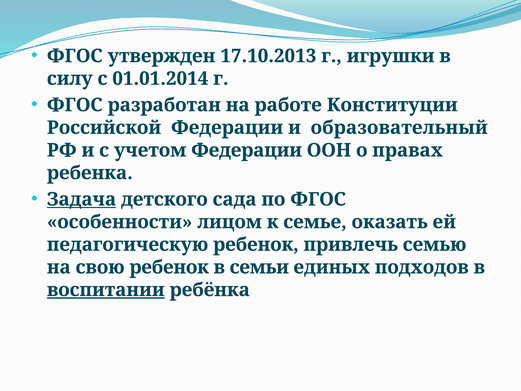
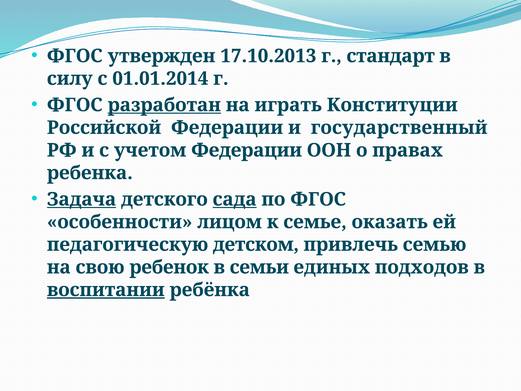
игрушки: игрушки -> стандарт
разработан underline: none -> present
работе: работе -> играть
образовательный: образовательный -> государственный
сада underline: none -> present
педагогическую ребенок: ребенок -> детском
